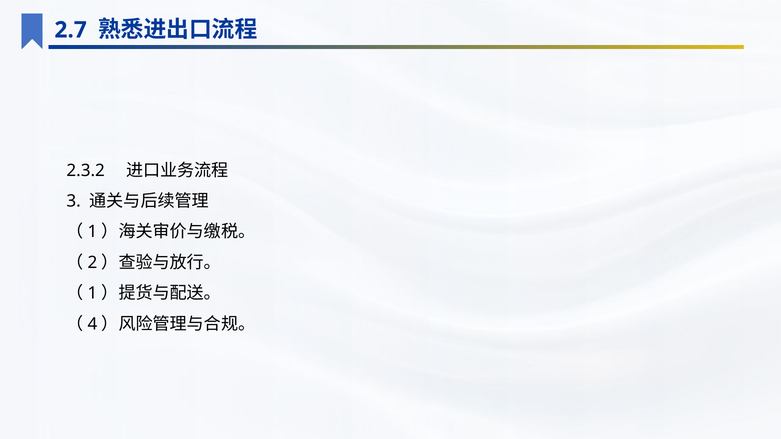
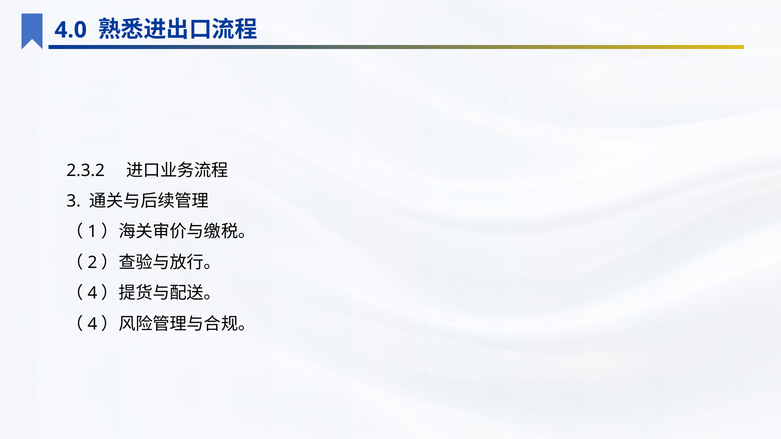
2.7: 2.7 -> 4.0
1 at (92, 293): 1 -> 4
